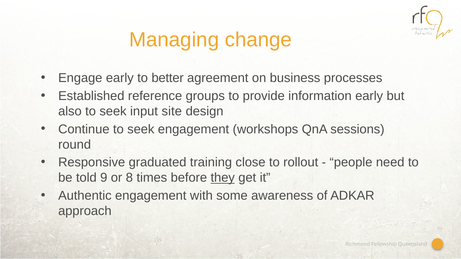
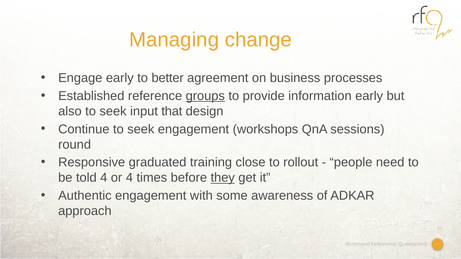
groups underline: none -> present
site: site -> that
told 9: 9 -> 4
or 8: 8 -> 4
